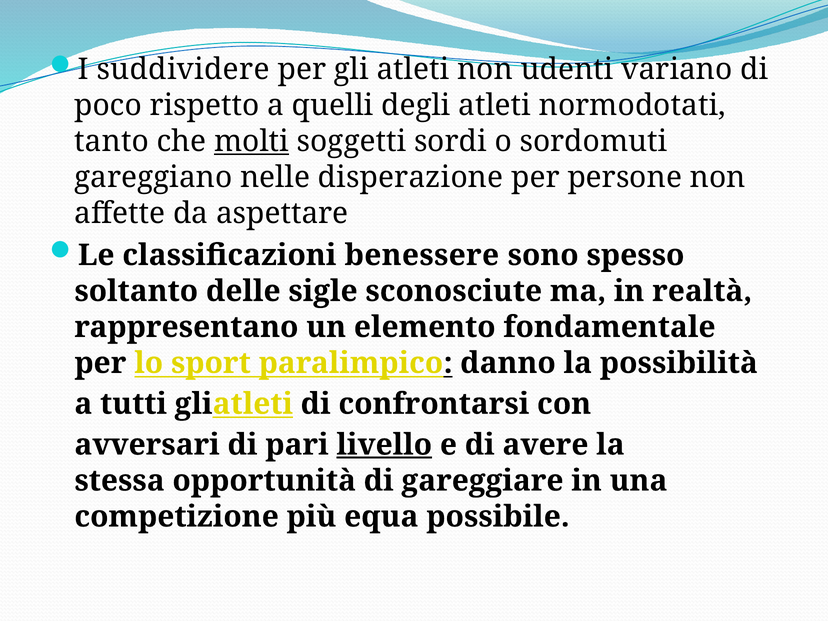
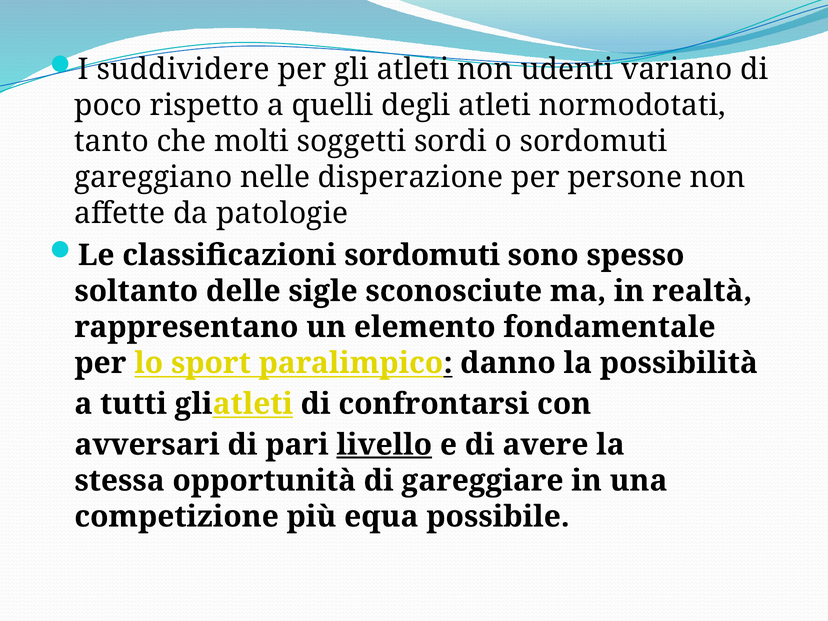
molti underline: present -> none
aspettare: aspettare -> patologie
classificazioni benessere: benessere -> sordomuti
